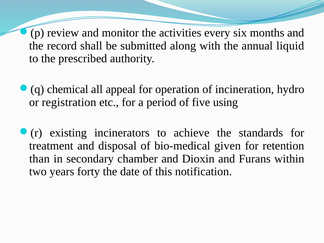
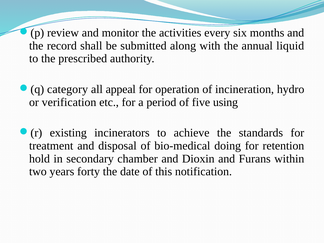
chemical: chemical -> category
registration: registration -> verification
given: given -> doing
than: than -> hold
